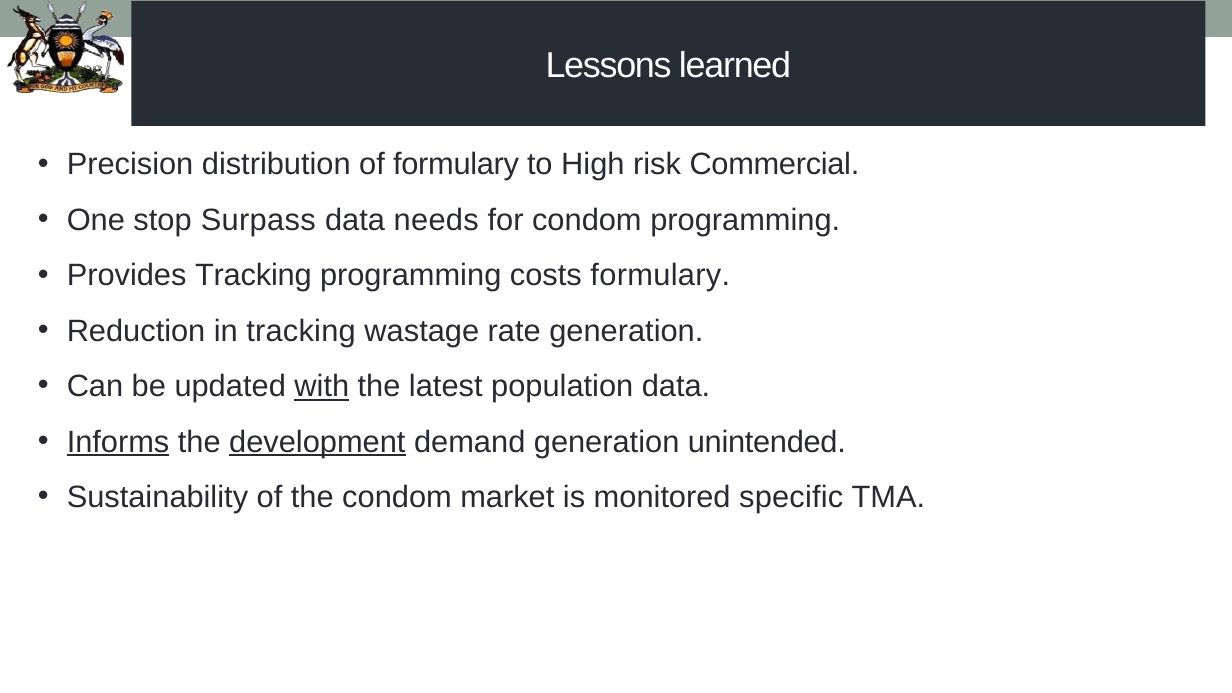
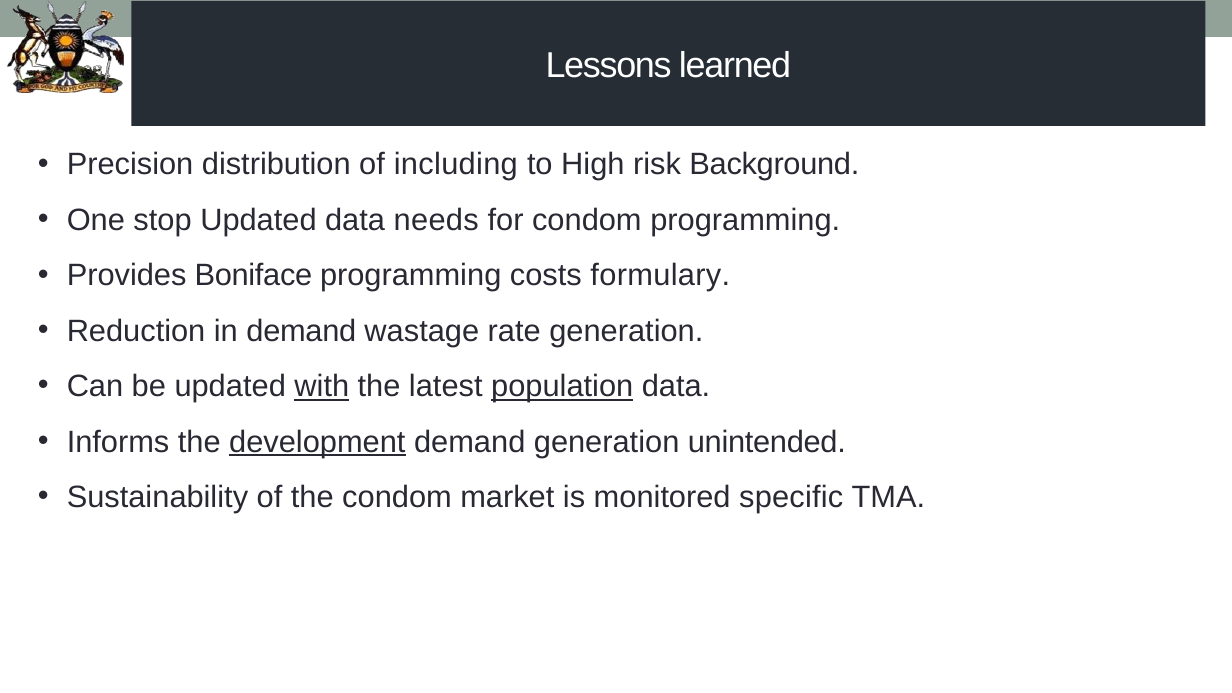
of formulary: formulary -> including
Commercial: Commercial -> Background
stop Surpass: Surpass -> Updated
Provides Tracking: Tracking -> Boniface
in tracking: tracking -> demand
population underline: none -> present
Informs underline: present -> none
